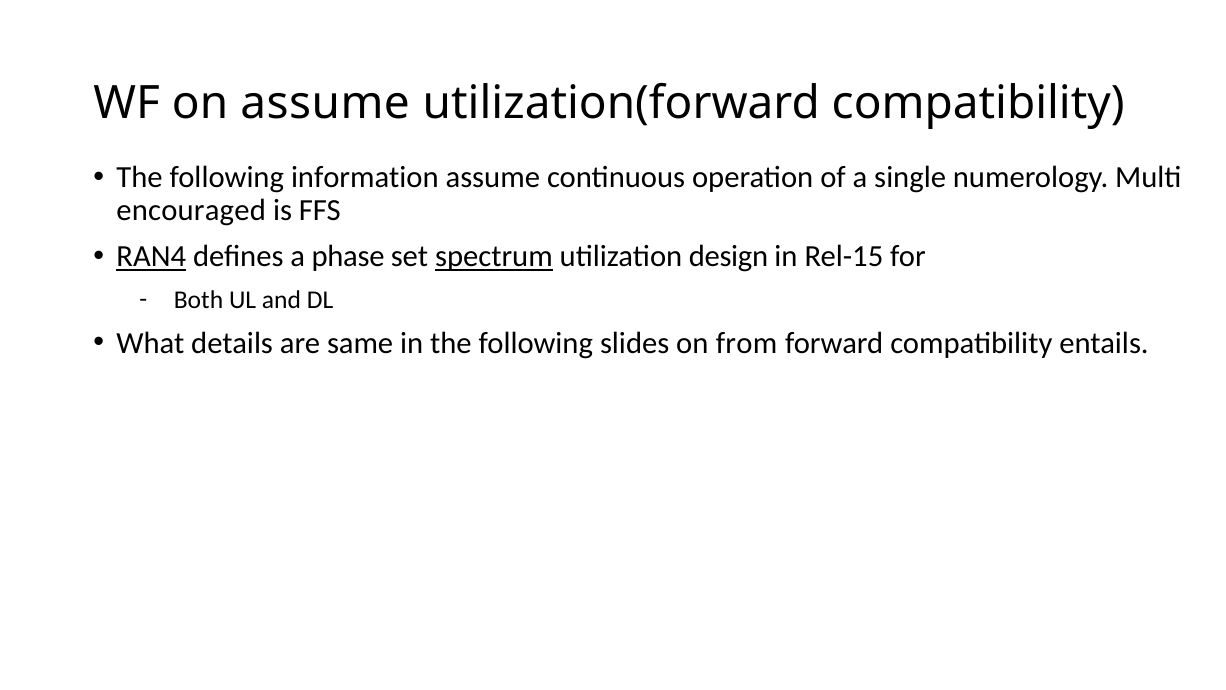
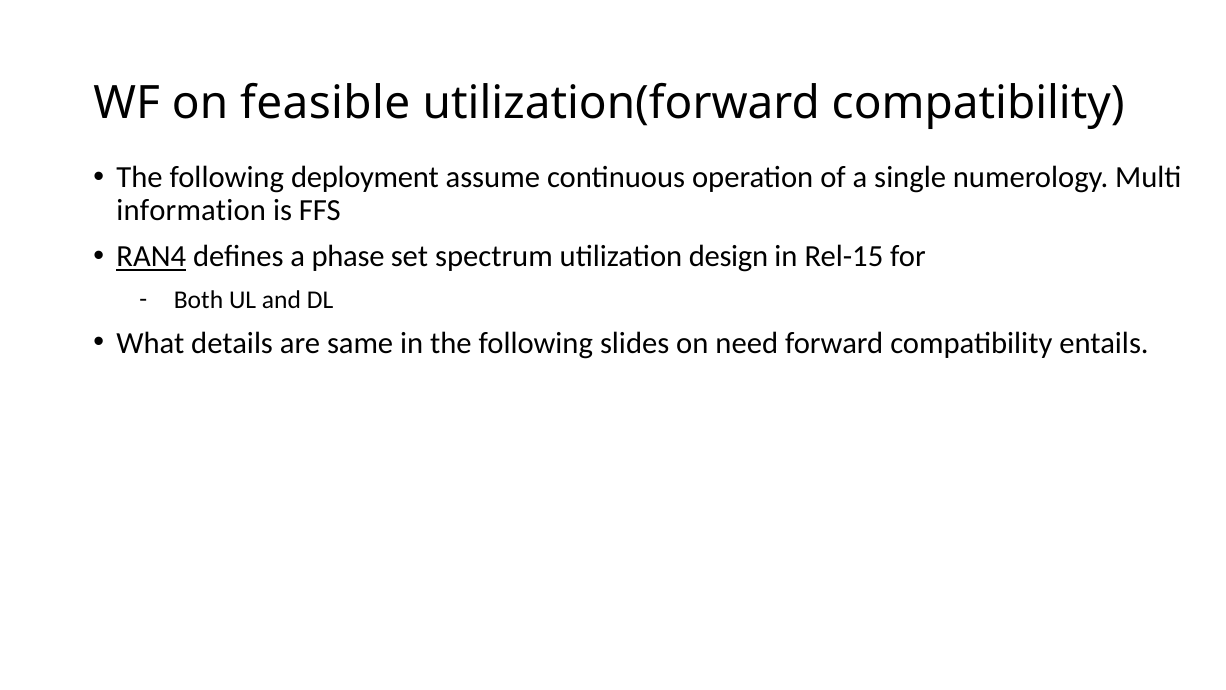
on assume: assume -> feasible
information: information -> deployment
encouraged: encouraged -> information
spectrum underline: present -> none
from: from -> need
